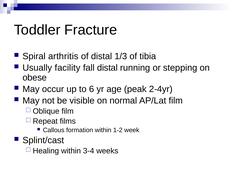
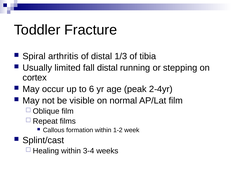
facility: facility -> limited
obese: obese -> cortex
